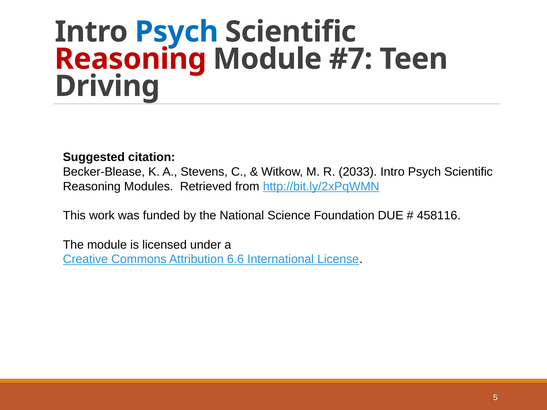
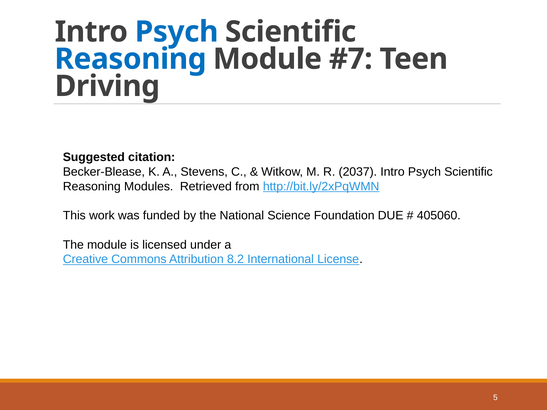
Reasoning at (130, 59) colour: red -> blue
2033: 2033 -> 2037
458116: 458116 -> 405060
6.6: 6.6 -> 8.2
